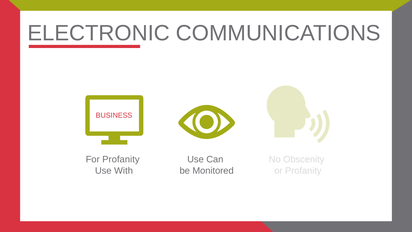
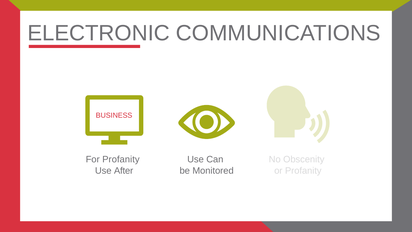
With: With -> After
